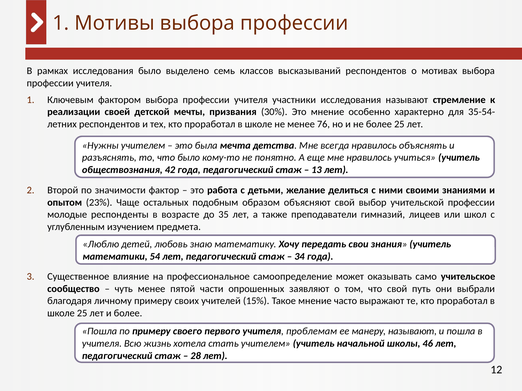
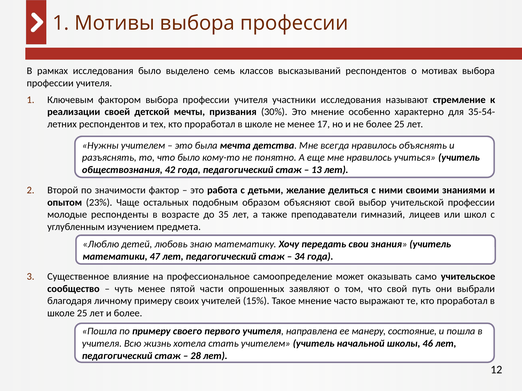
76: 76 -> 17
54: 54 -> 47
проблемам: проблемам -> направлена
манеру называют: называют -> состояние
